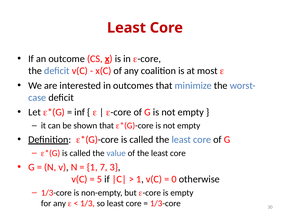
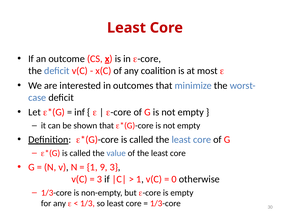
7: 7 -> 9
5 at (99, 180): 5 -> 3
